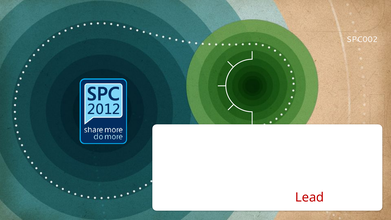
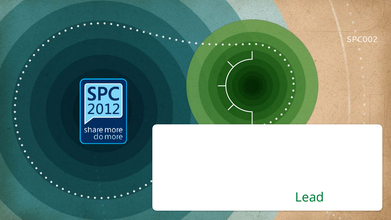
Lead at (310, 197) colour: red -> green
